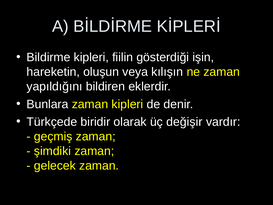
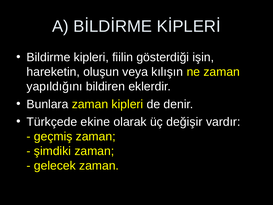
biridir: biridir -> ekine
